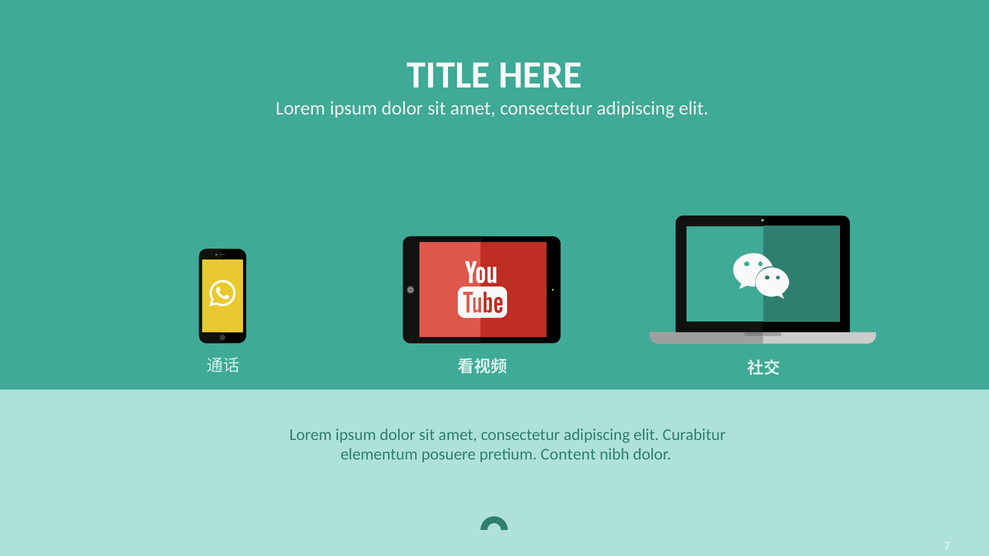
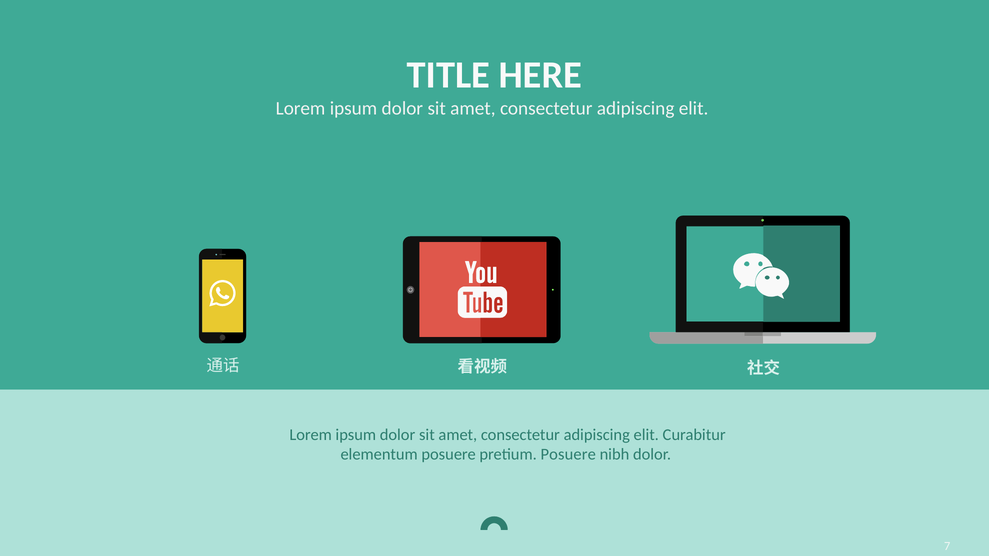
pretium Content: Content -> Posuere
